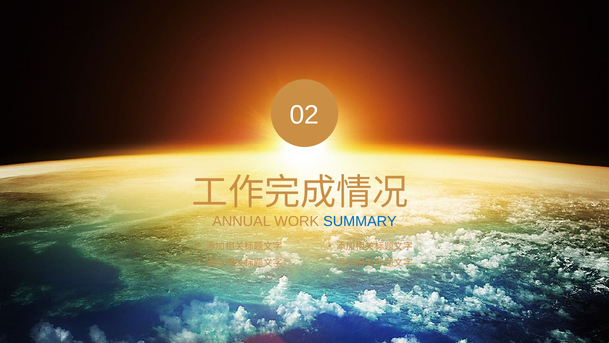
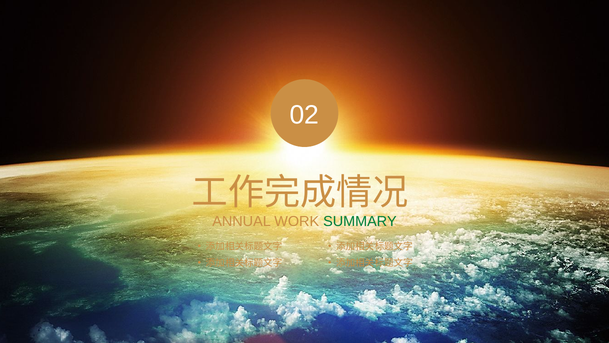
SUMMARY colour: blue -> green
